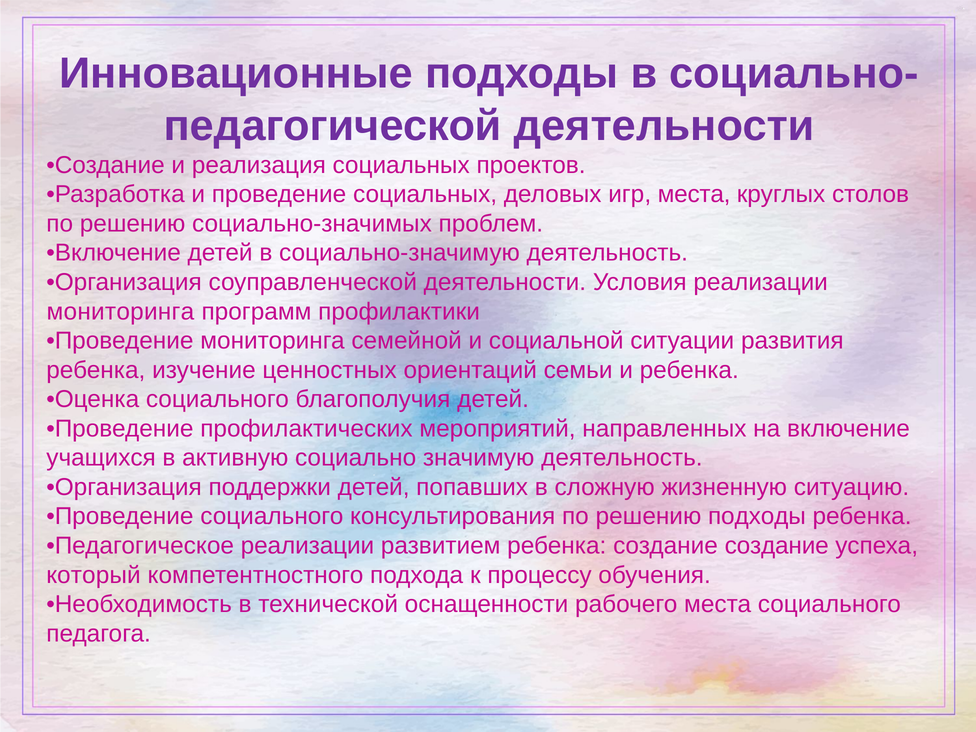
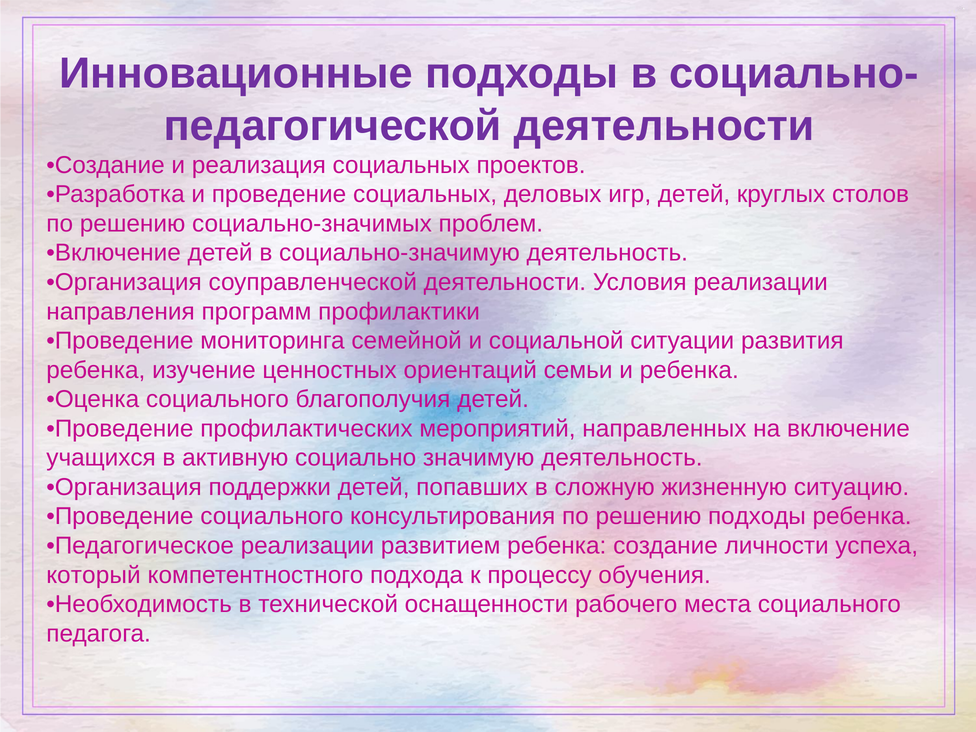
игр места: места -> детей
мониторинга at (120, 311): мониторинга -> направления
создание создание: создание -> личности
